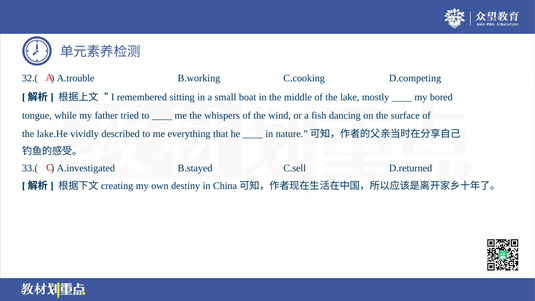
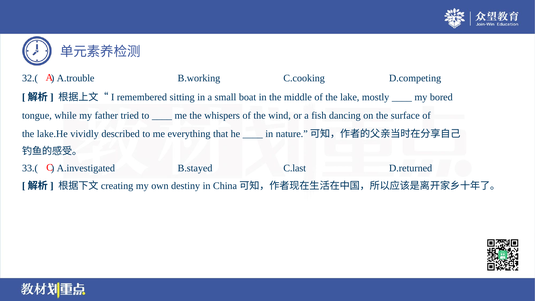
C.sell: C.sell -> C.last
